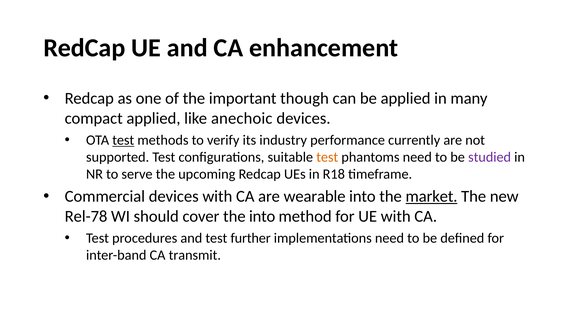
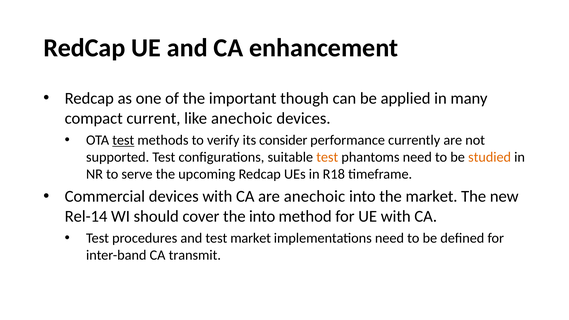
compact applied: applied -> current
industry: industry -> consider
studied colour: purple -> orange
are wearable: wearable -> anechoic
market at (432, 197) underline: present -> none
Rel-78: Rel-78 -> Rel-14
test further: further -> market
